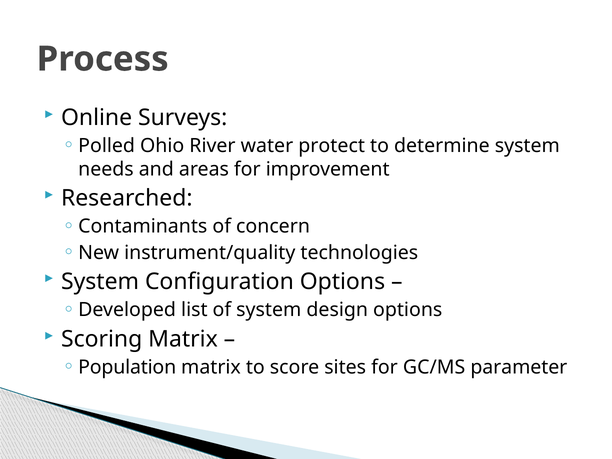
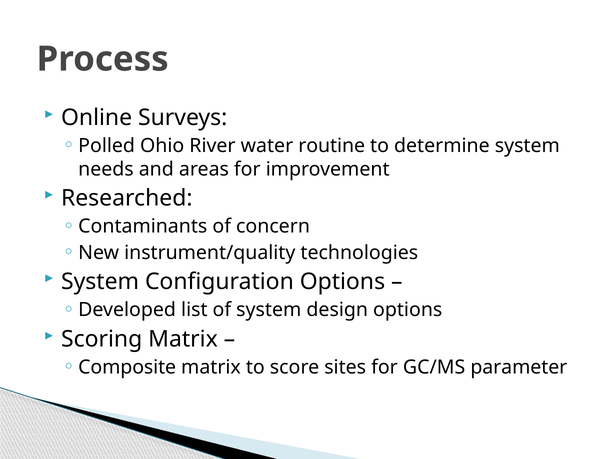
protect: protect -> routine
Population: Population -> Composite
